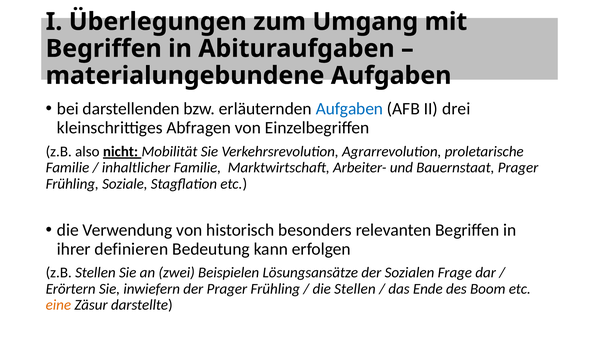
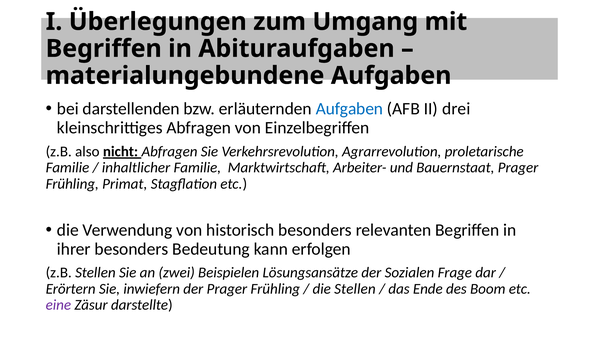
nicht Mobilität: Mobilität -> Abfragen
Soziale: Soziale -> Primat
ihrer definieren: definieren -> besonders
eine colour: orange -> purple
